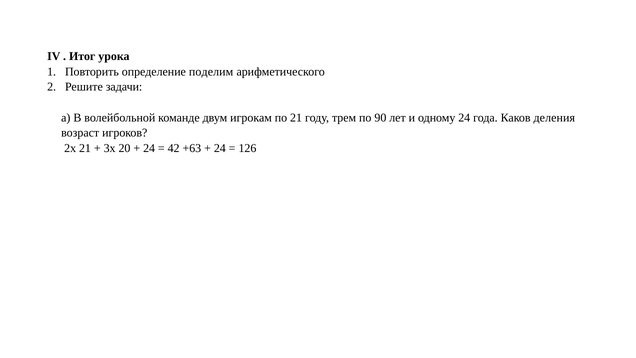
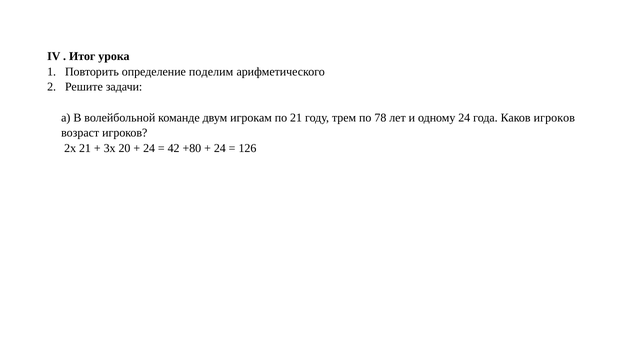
90: 90 -> 78
Каков деления: деления -> игроков
+63: +63 -> +80
